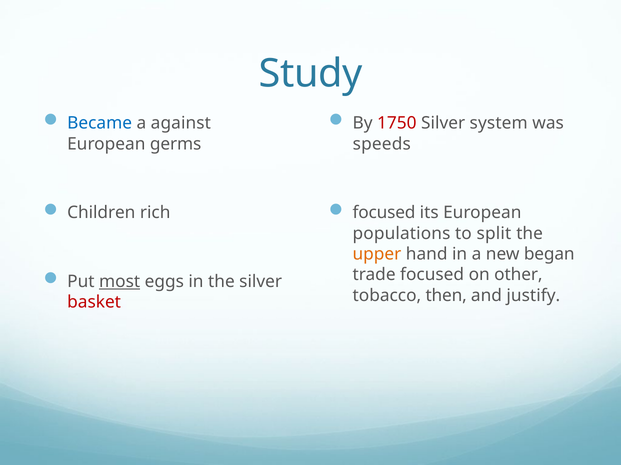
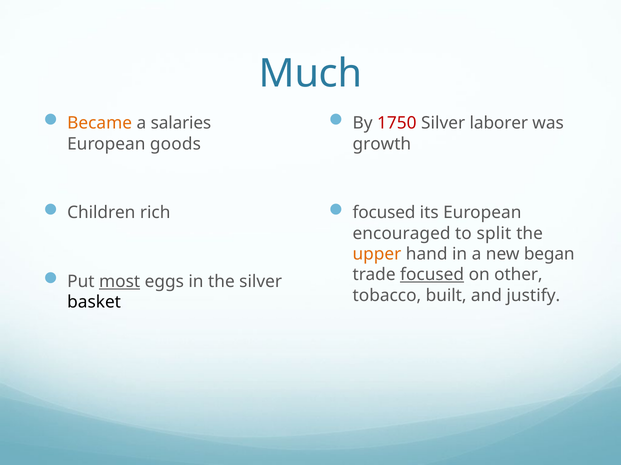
Study: Study -> Much
Became colour: blue -> orange
against: against -> salaries
system: system -> laborer
germs: germs -> goods
speeds: speeds -> growth
populations: populations -> encouraged
focused at (432, 275) underline: none -> present
then: then -> built
basket colour: red -> black
